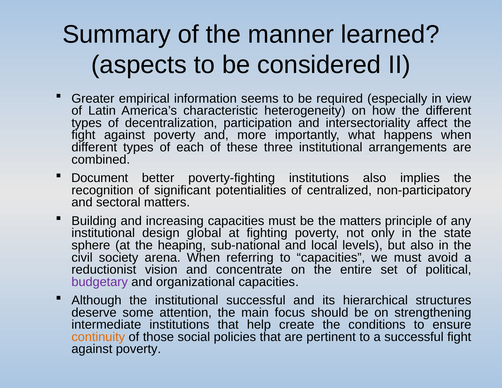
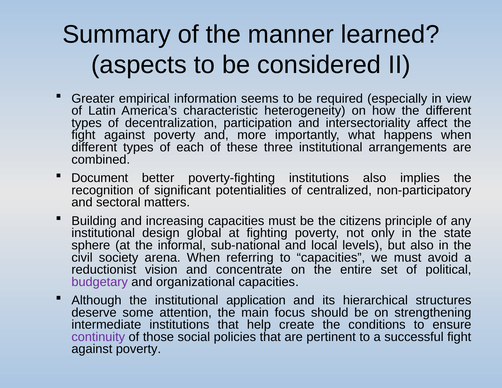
the matters: matters -> citizens
heaping: heaping -> informal
institutional successful: successful -> application
continuity colour: orange -> purple
